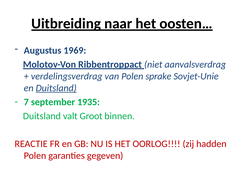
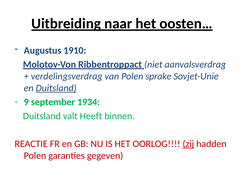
1969: 1969 -> 1910
7: 7 -> 9
1935: 1935 -> 1934
Groot: Groot -> Heeft
zij underline: none -> present
